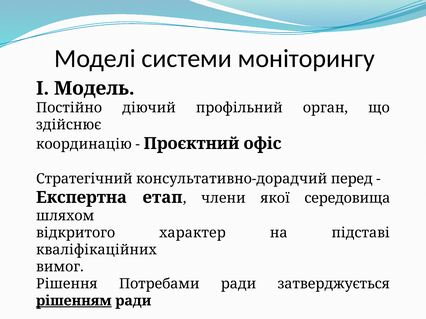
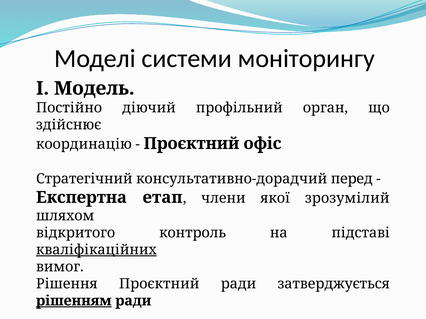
середовища: середовища -> зрозумілий
характер: характер -> контроль
кваліфікаційних underline: none -> present
Рішення Потребами: Потребами -> Проєктний
